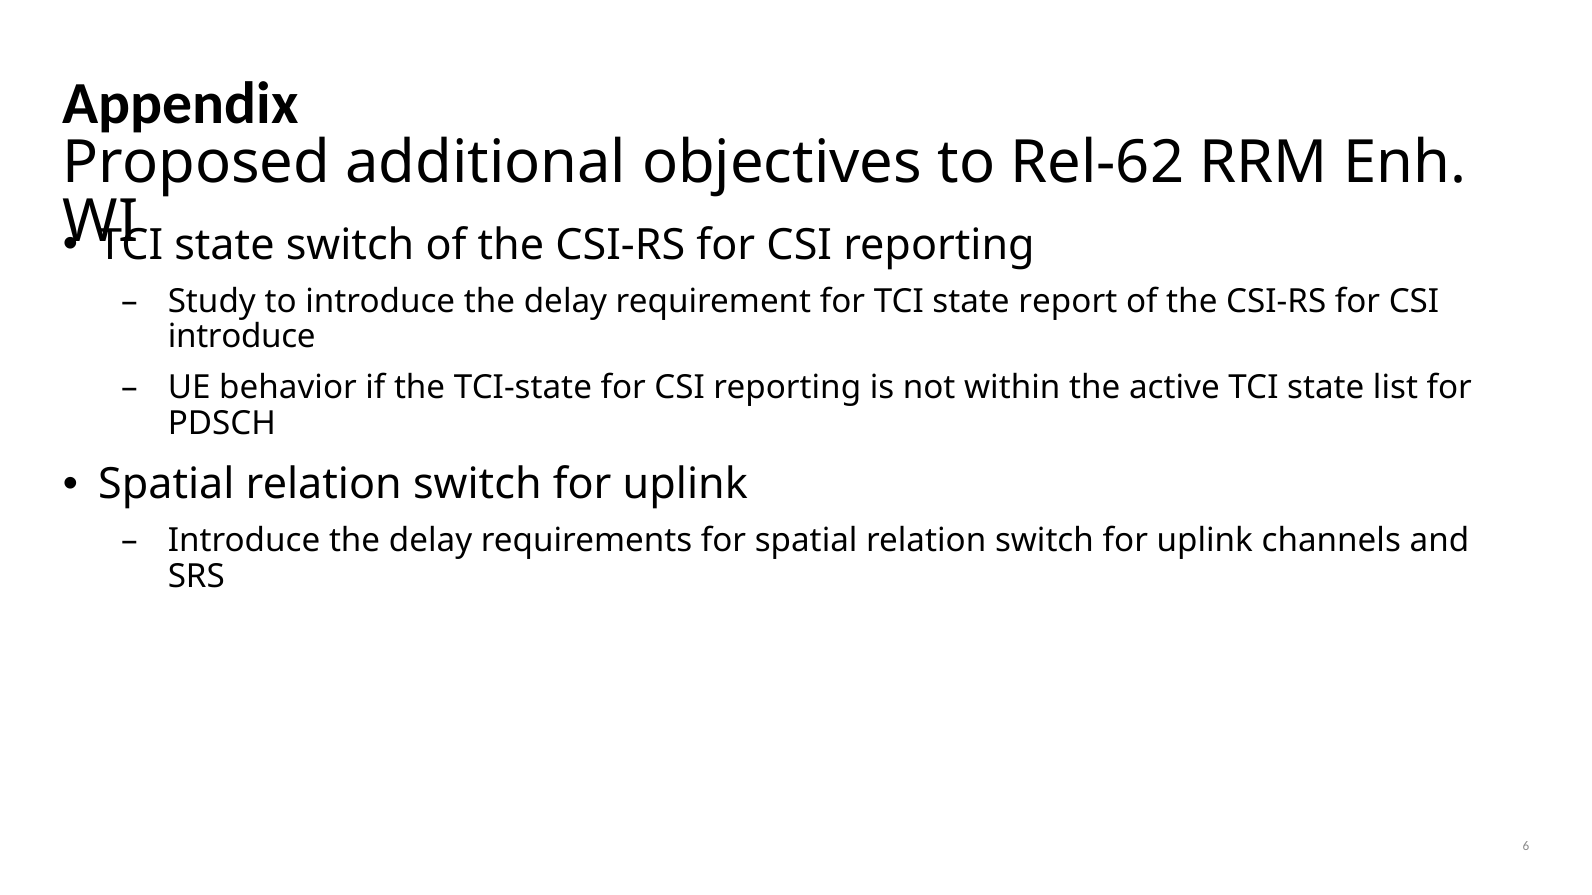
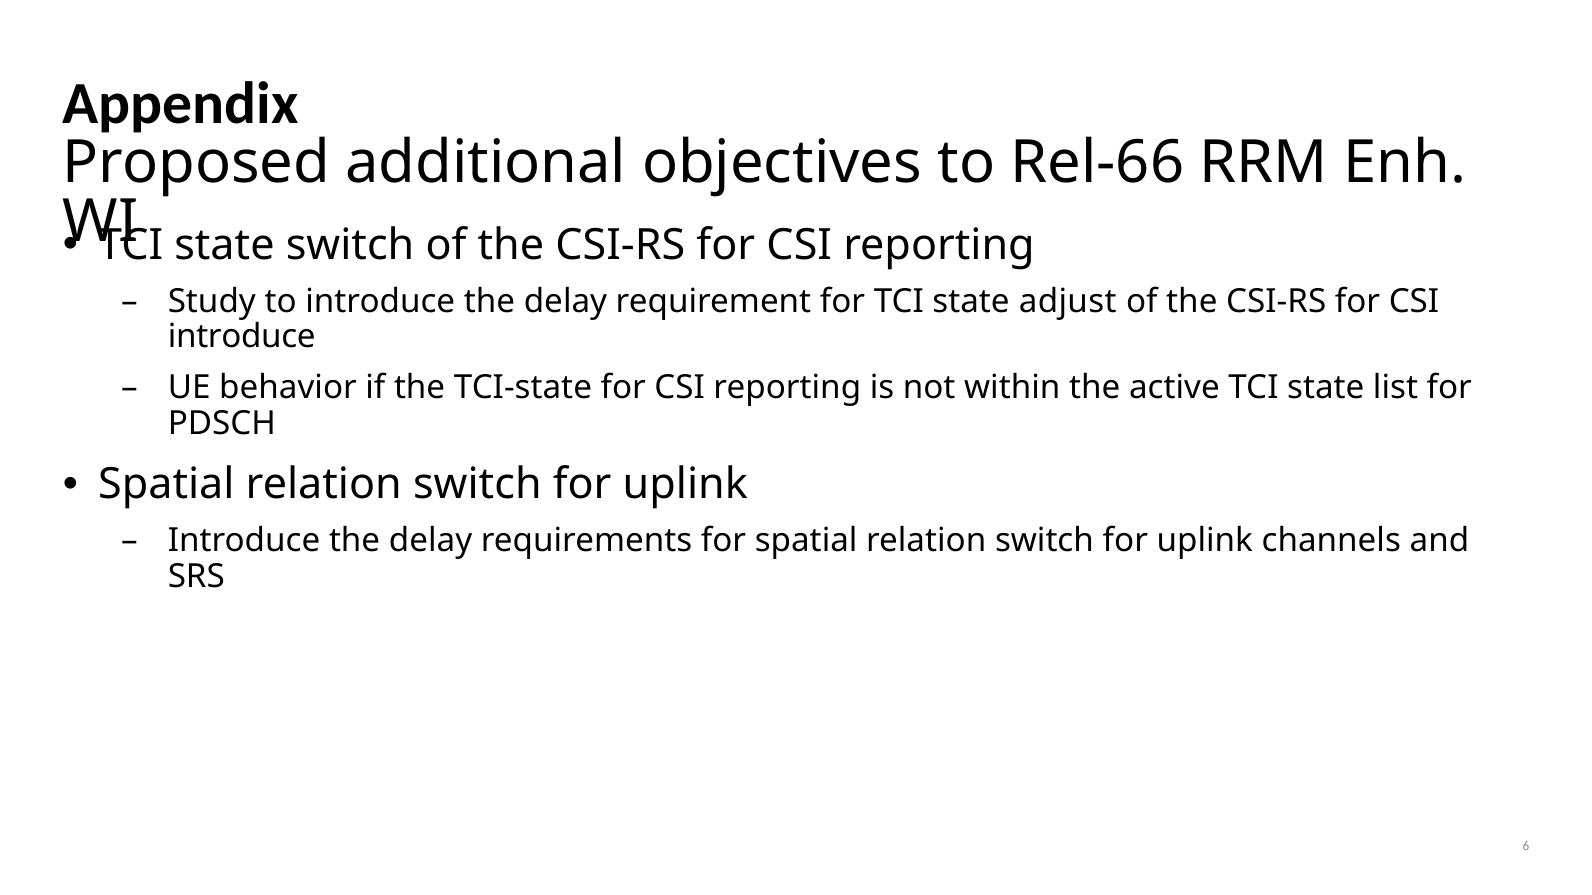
Rel-62: Rel-62 -> Rel-66
report: report -> adjust
